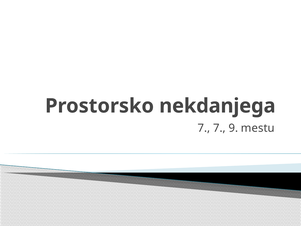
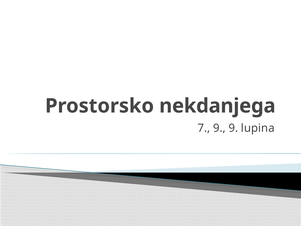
7 7: 7 -> 9
mestu: mestu -> lupina
